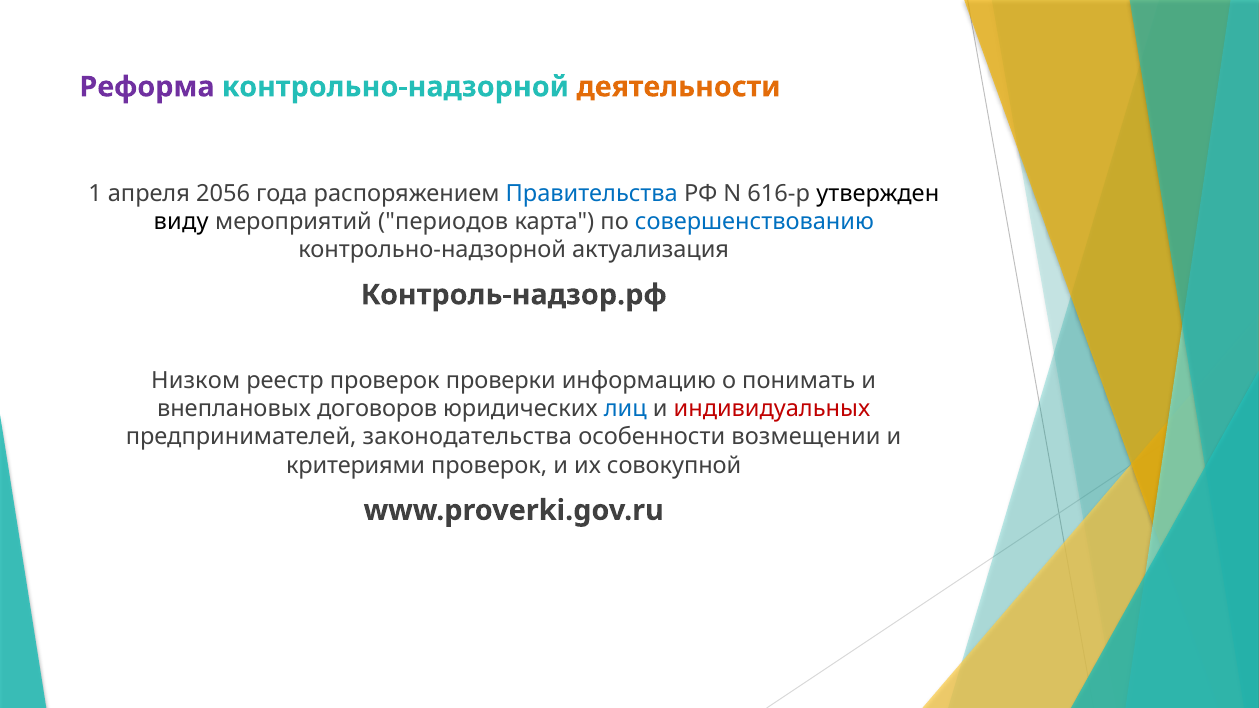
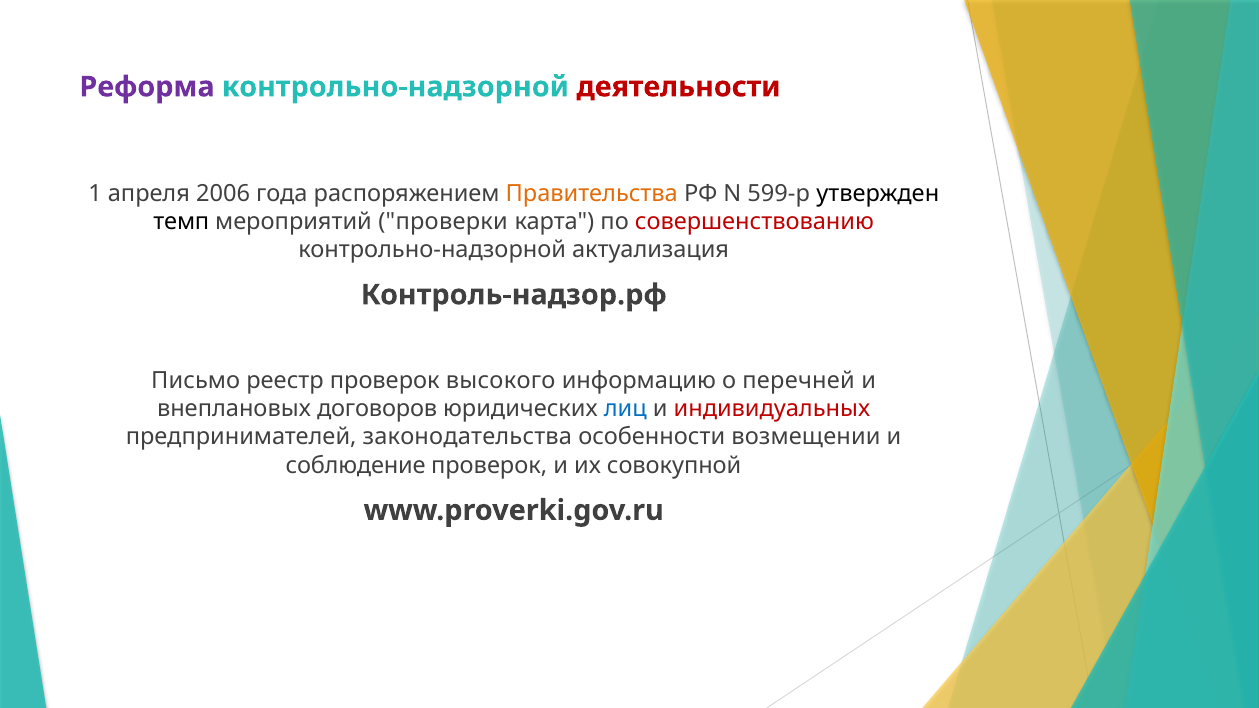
деятельности colour: orange -> red
2056: 2056 -> 2006
Правительства colour: blue -> orange
616-р: 616-р -> 599-р
виду: виду -> темп
периодов: периодов -> проверки
совершенствованию colour: blue -> red
Низком: Низком -> Письмо
проверки: проверки -> высокого
понимать: понимать -> перечней
критериями: критериями -> соблюдение
